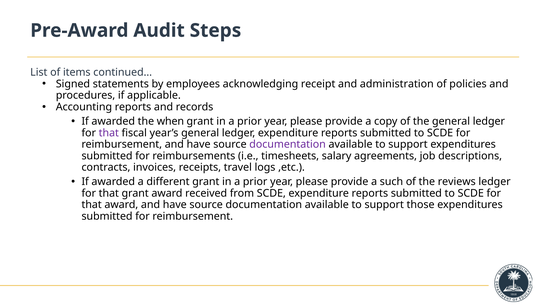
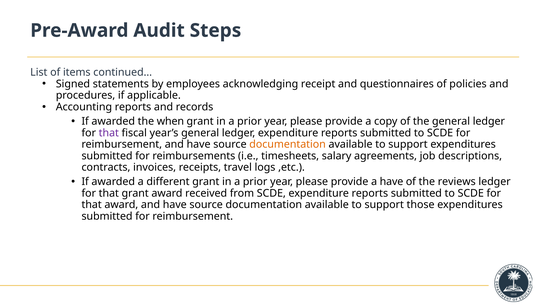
administration: administration -> questionnaires
documentation at (288, 144) colour: purple -> orange
a such: such -> have
